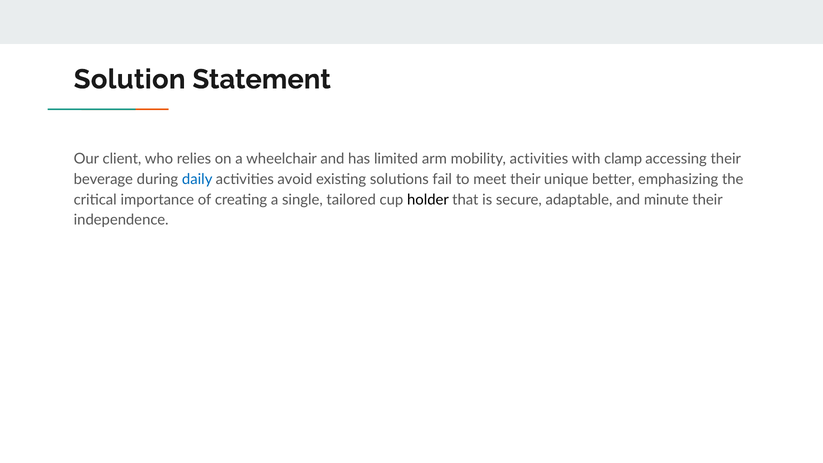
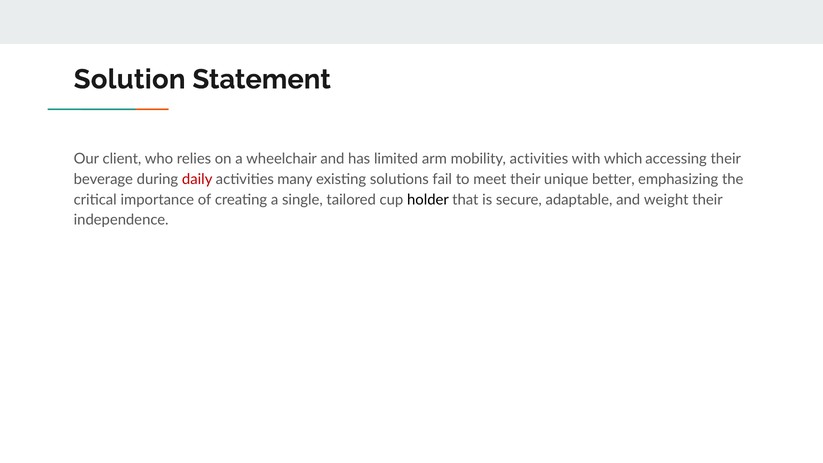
clamp: clamp -> which
daily colour: blue -> red
avoid: avoid -> many
minute: minute -> weight
